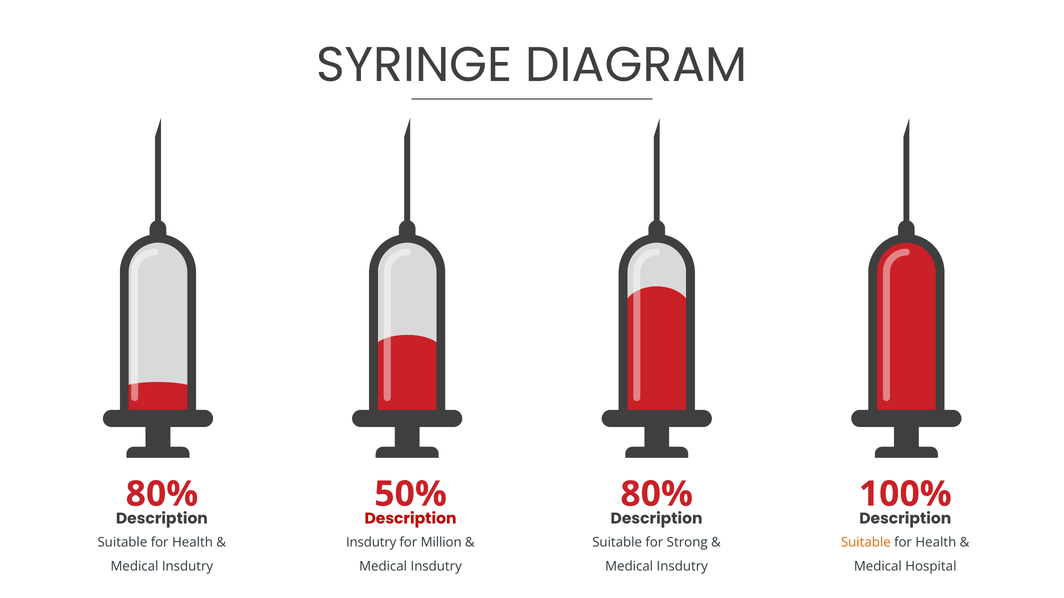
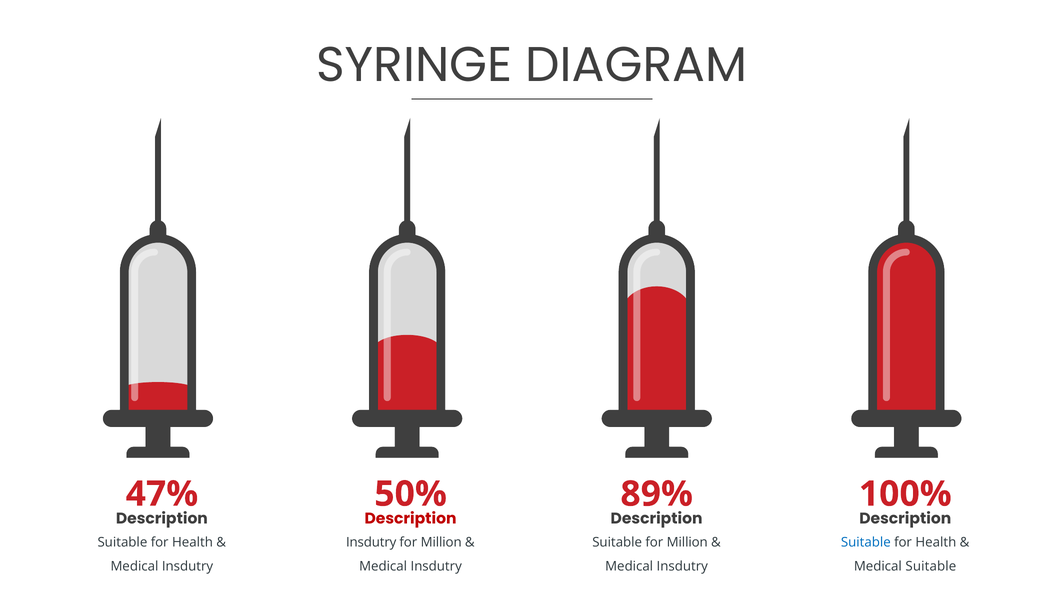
80% at (162, 494): 80% -> 47%
80% at (657, 494): 80% -> 89%
Suitable for Strong: Strong -> Million
Suitable at (866, 543) colour: orange -> blue
Medical Hospital: Hospital -> Suitable
